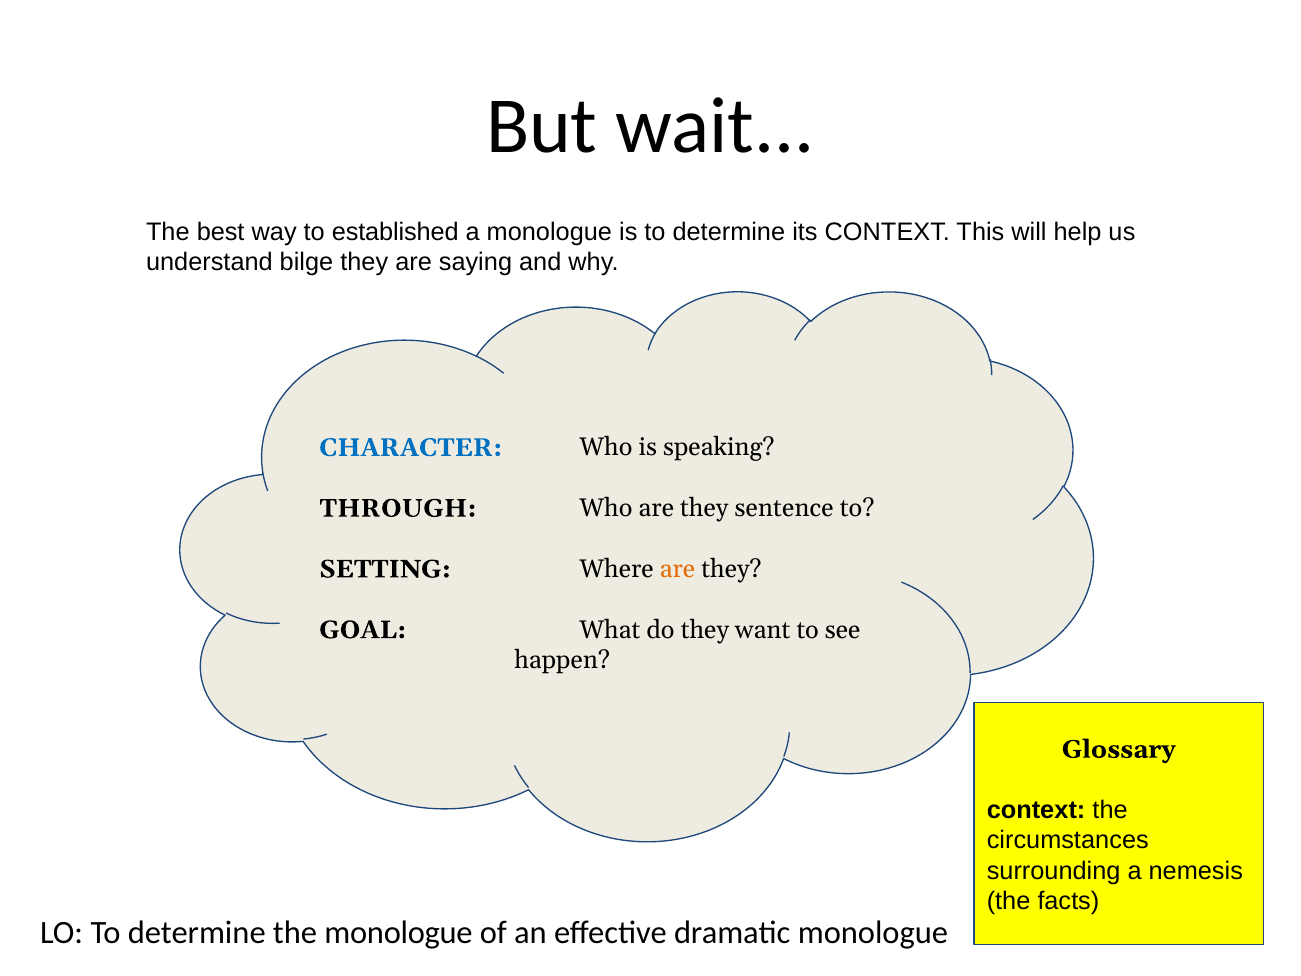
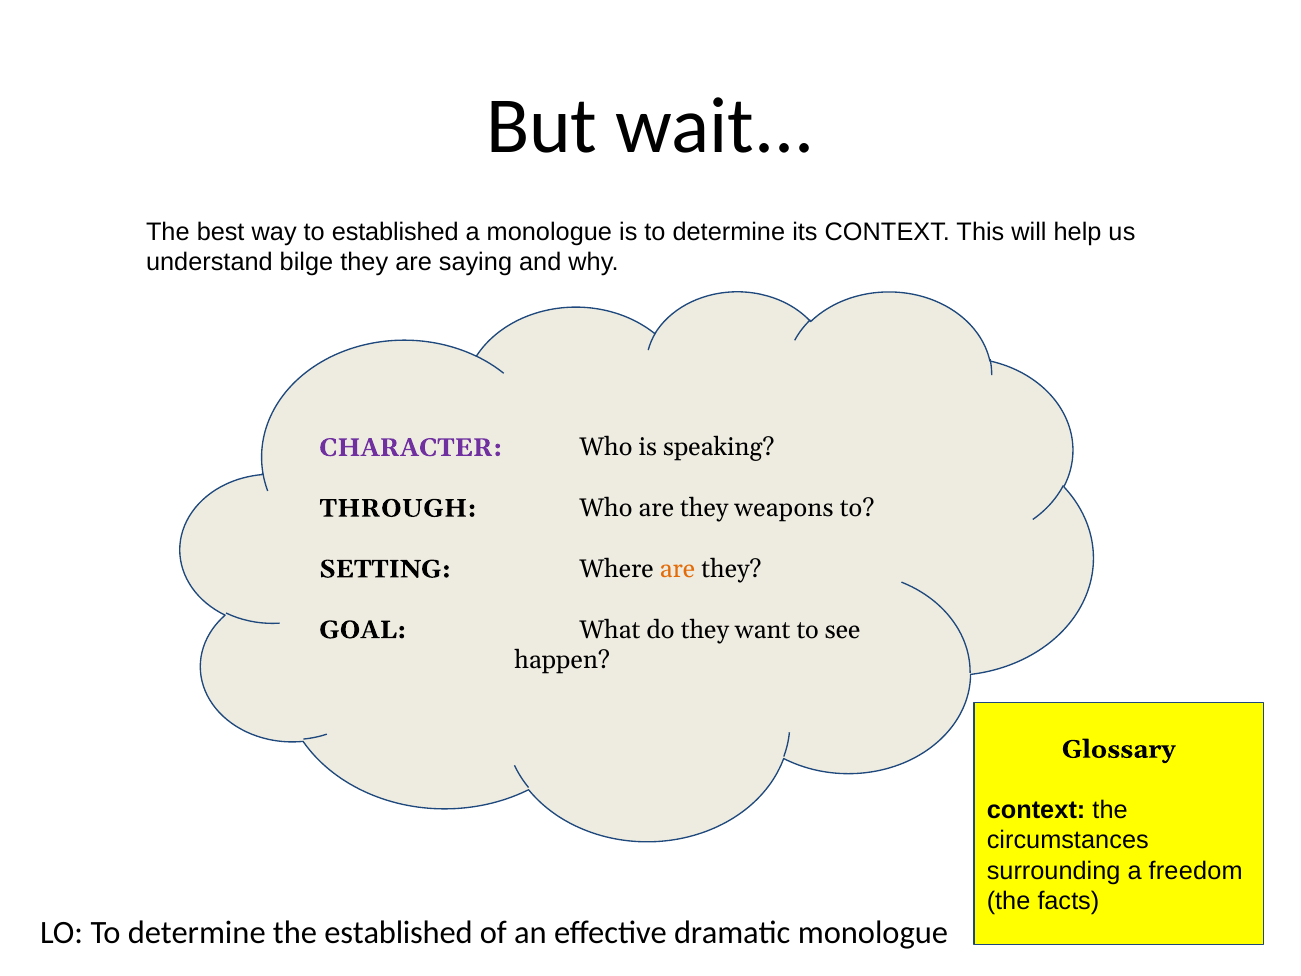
CHARACTER colour: blue -> purple
sentence: sentence -> weapons
nemesis: nemesis -> freedom
the monologue: monologue -> established
